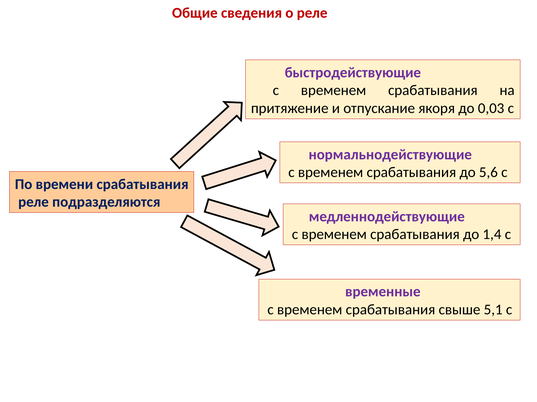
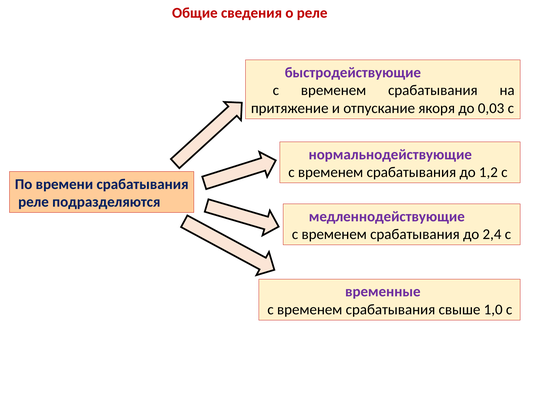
5,6: 5,6 -> 1,2
1,4: 1,4 -> 2,4
5,1: 5,1 -> 1,0
